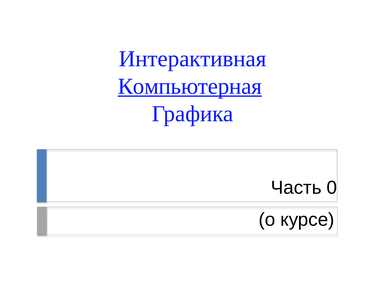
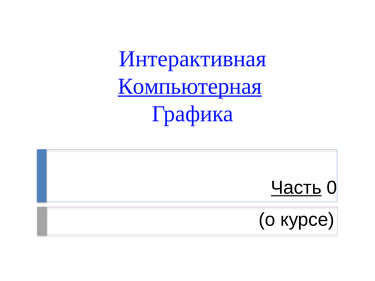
Часть underline: none -> present
